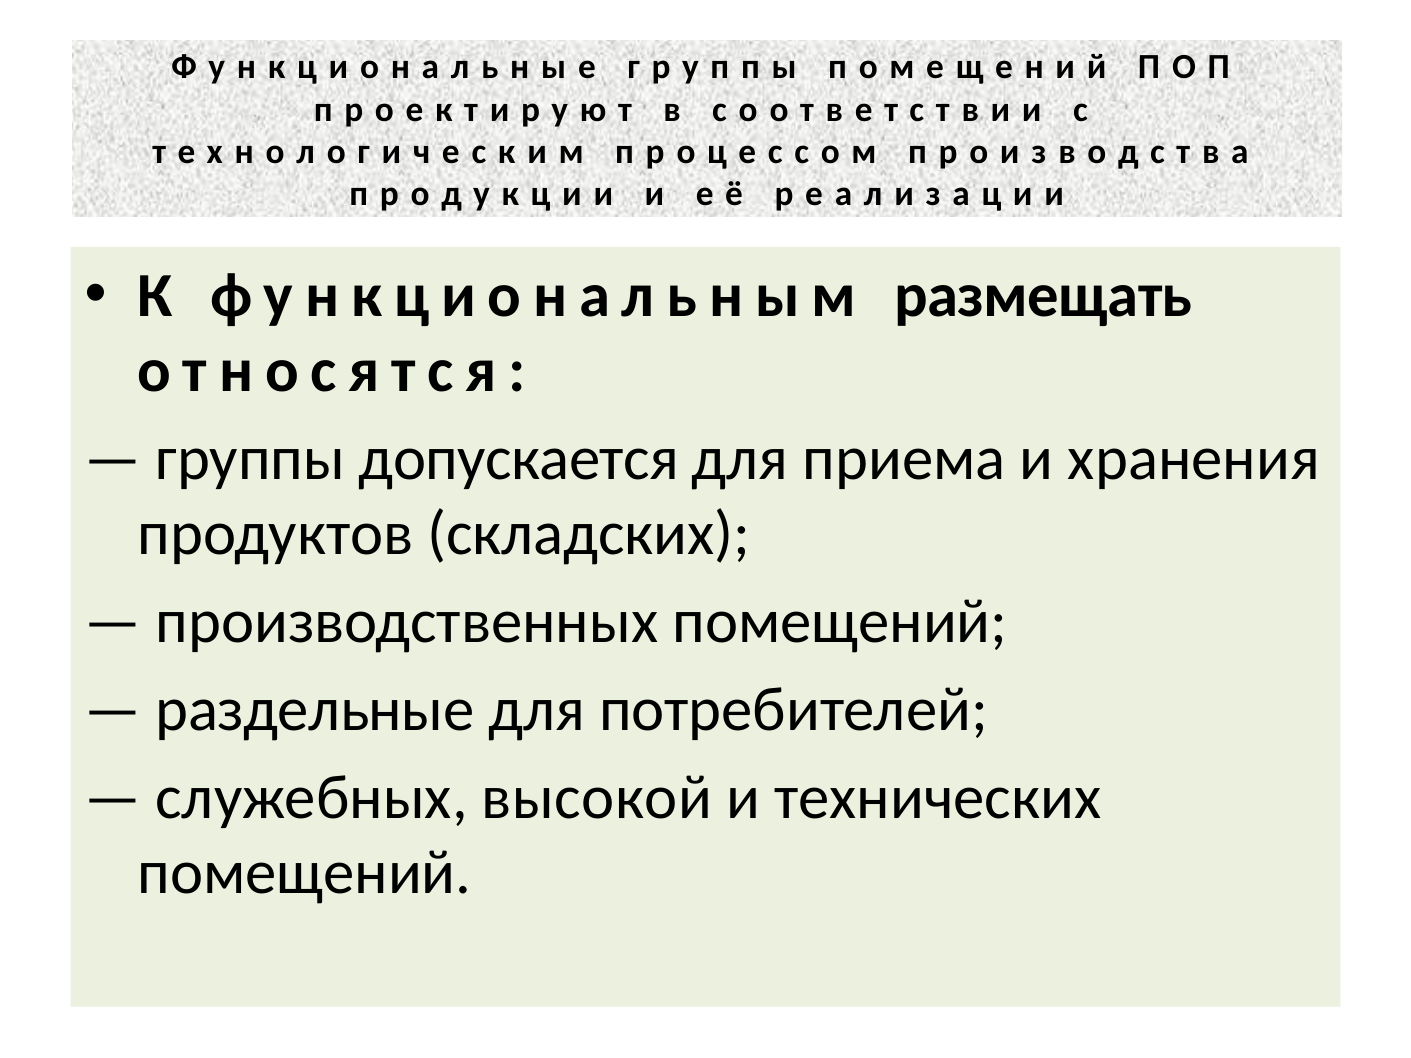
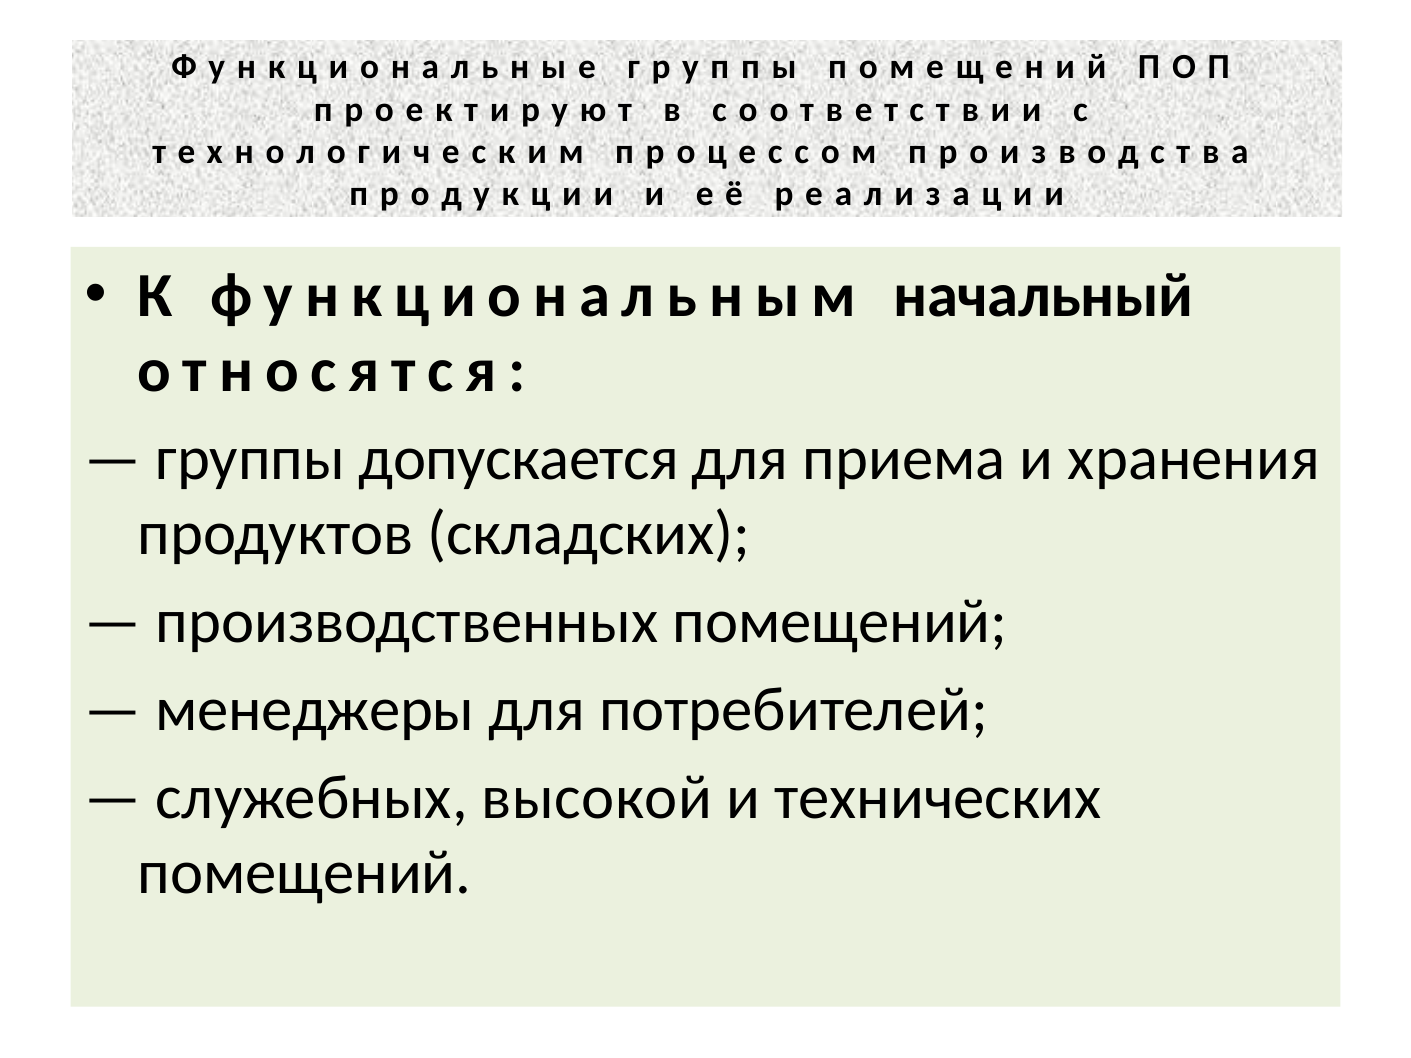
размещать: размещать -> начальный
раздельные: раздельные -> менеджеры
